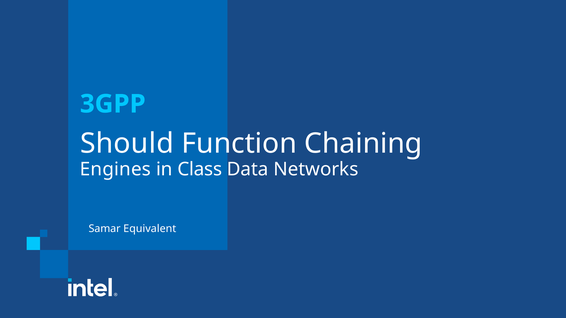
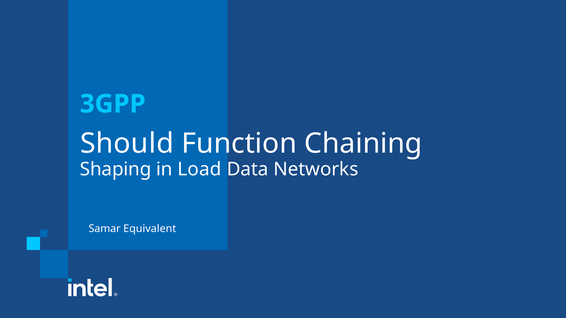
Engines: Engines -> Shaping
Class: Class -> Load
